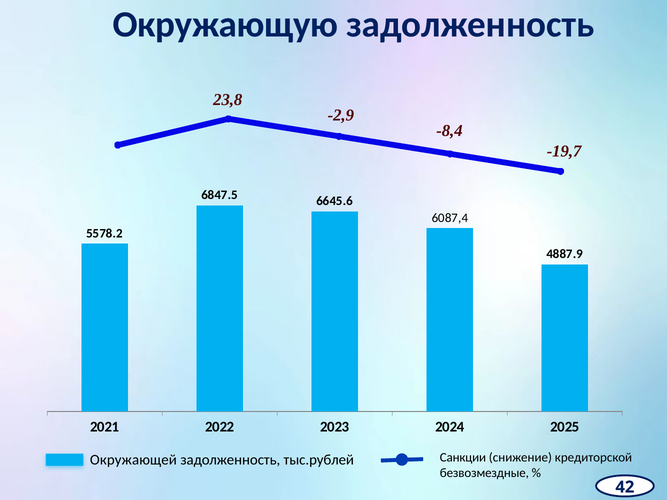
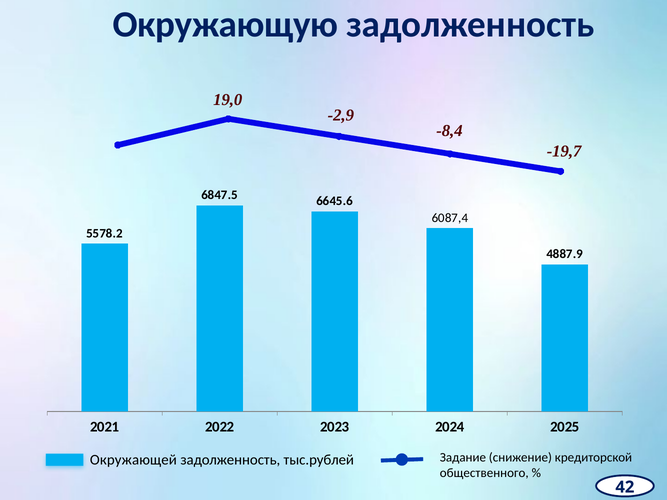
23,8: 23,8 -> 19,0
Санкции: Санкции -> Задание
безвозмездные: безвозмездные -> общественного
